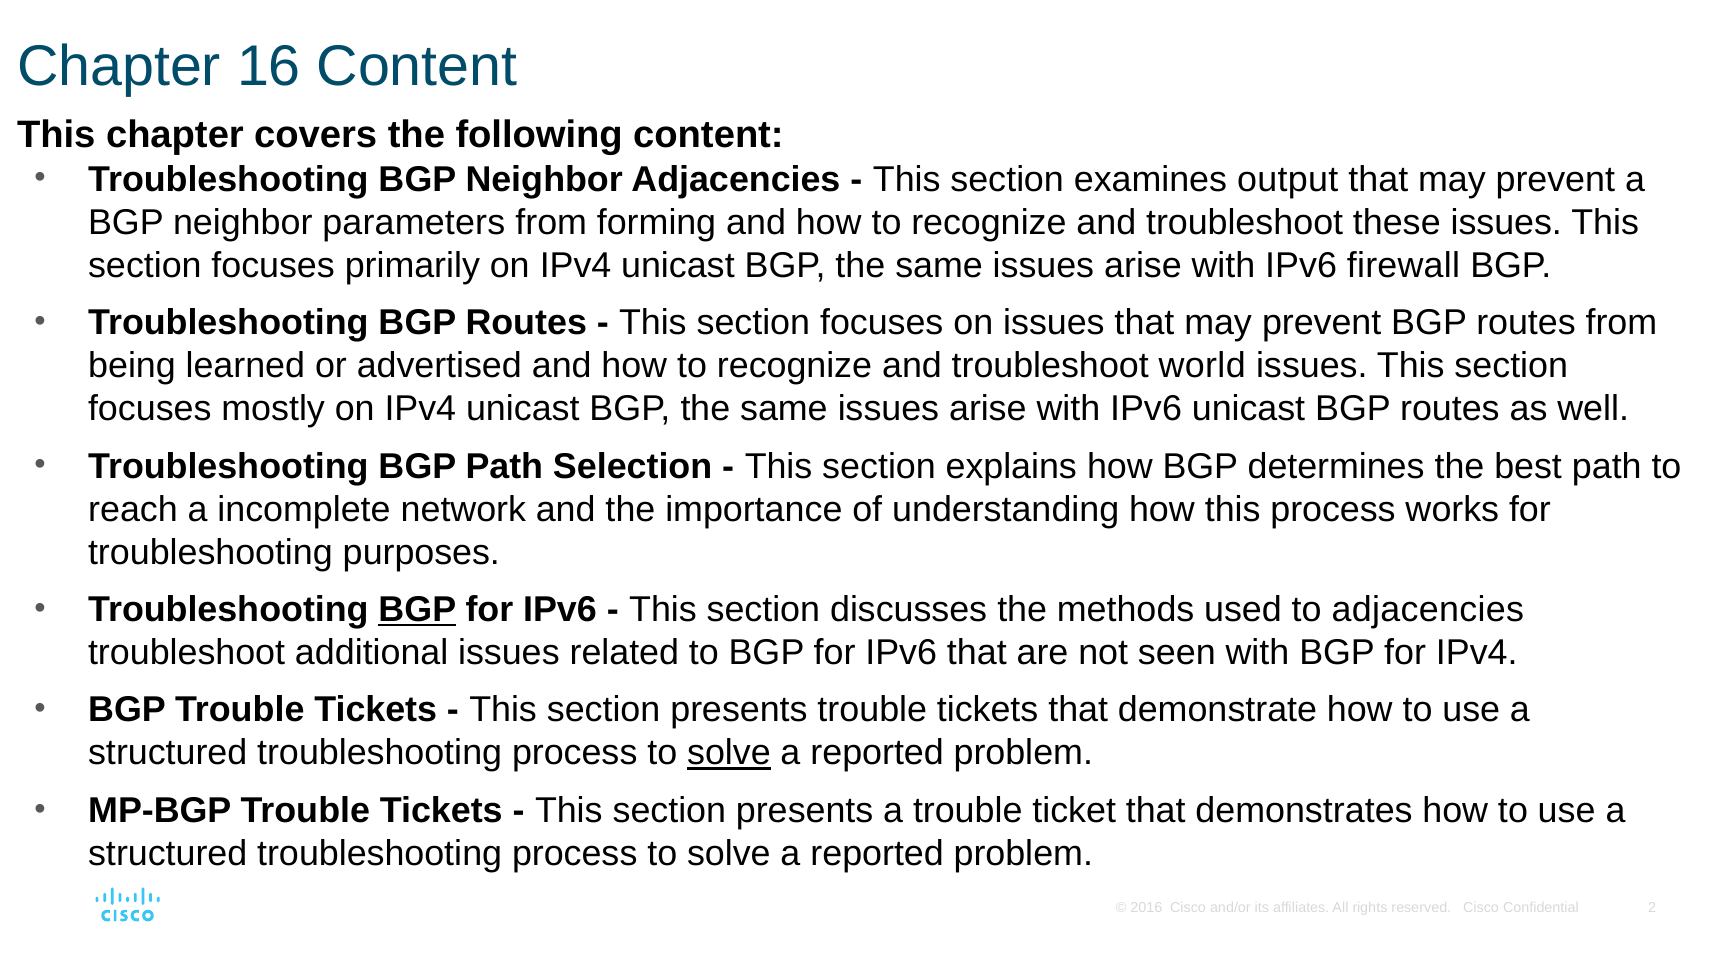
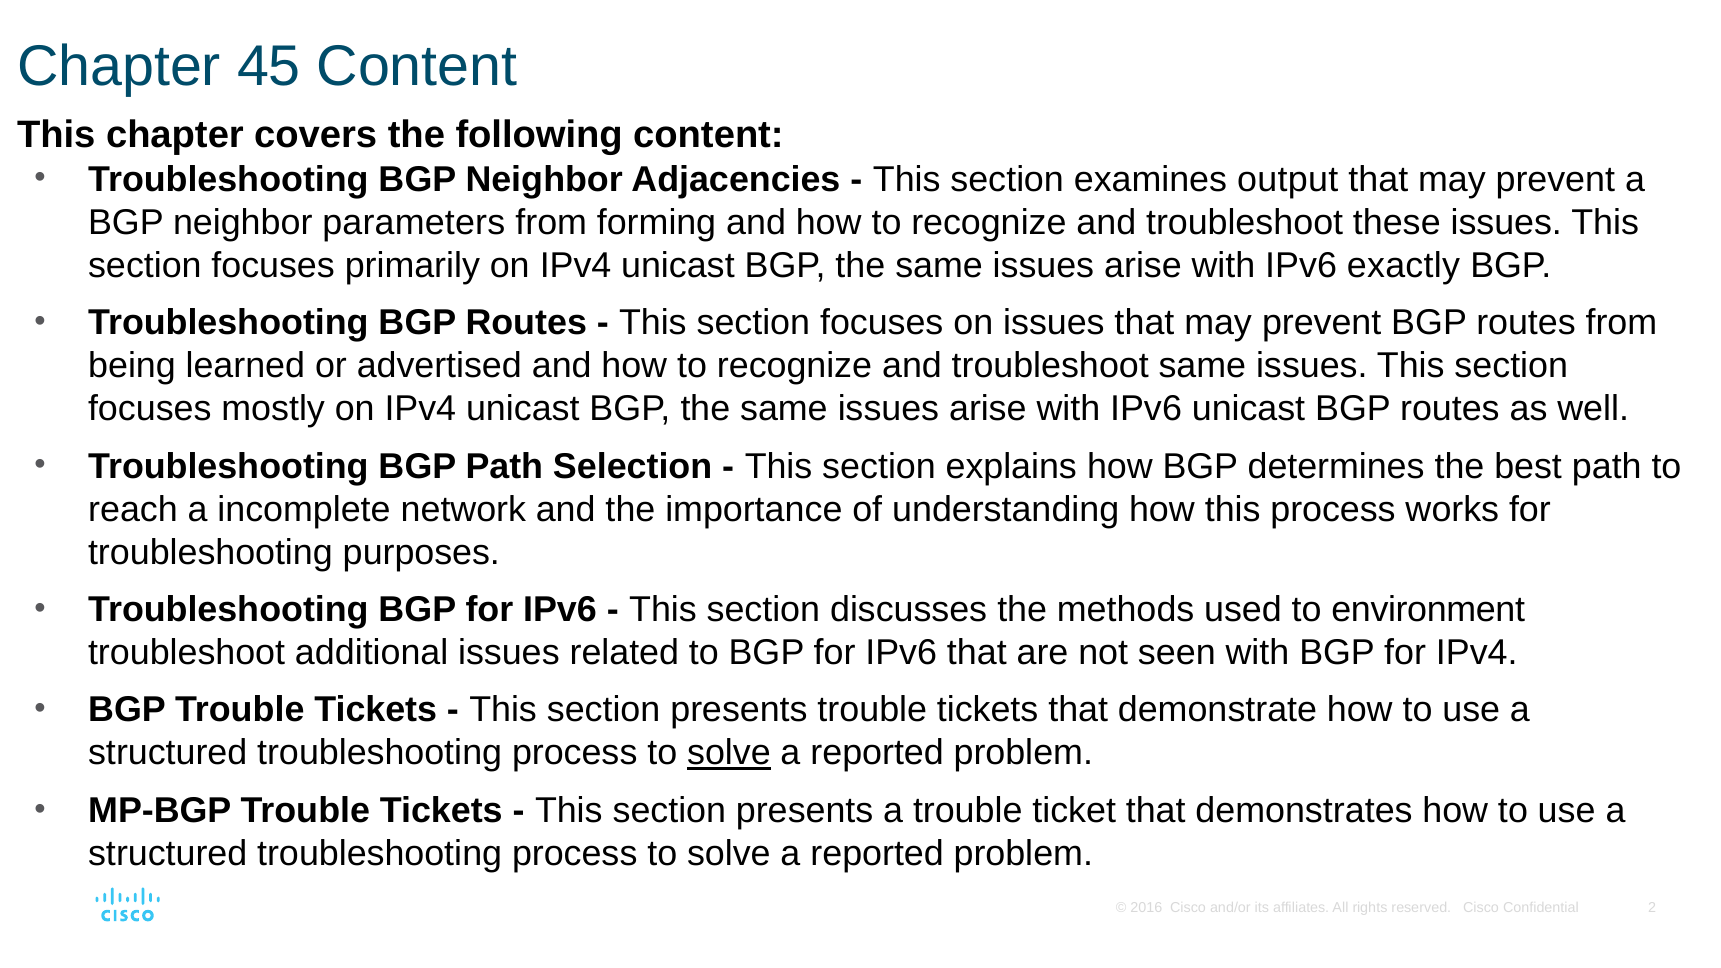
16: 16 -> 45
firewall: firewall -> exactly
troubleshoot world: world -> same
BGP at (417, 610) underline: present -> none
to adjacencies: adjacencies -> environment
